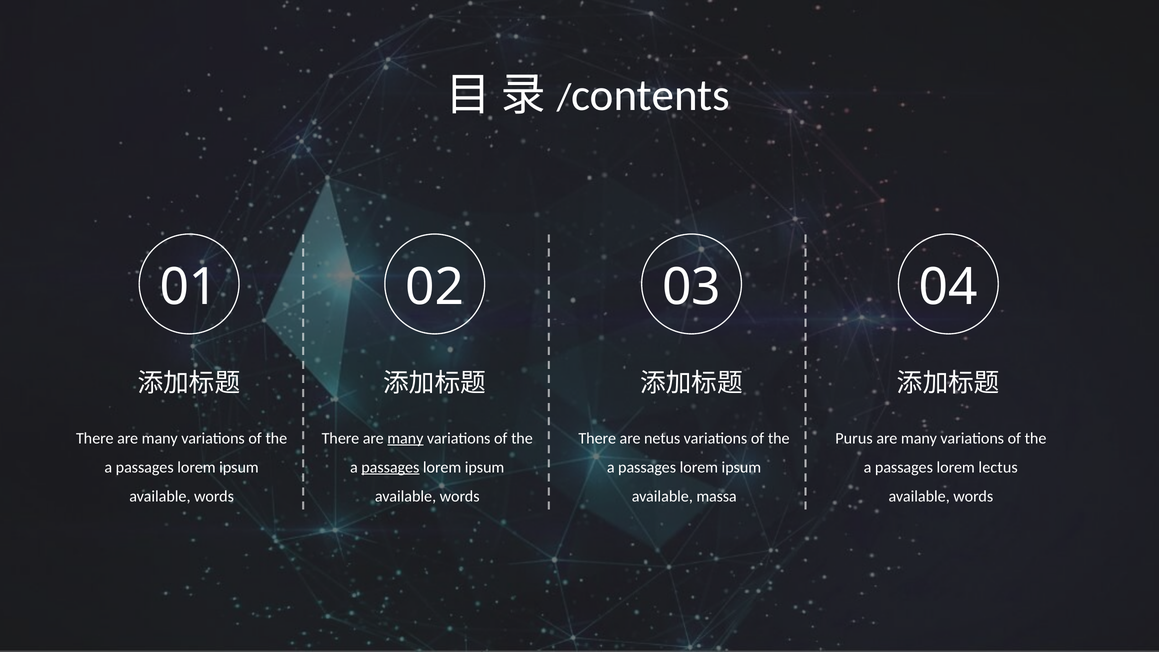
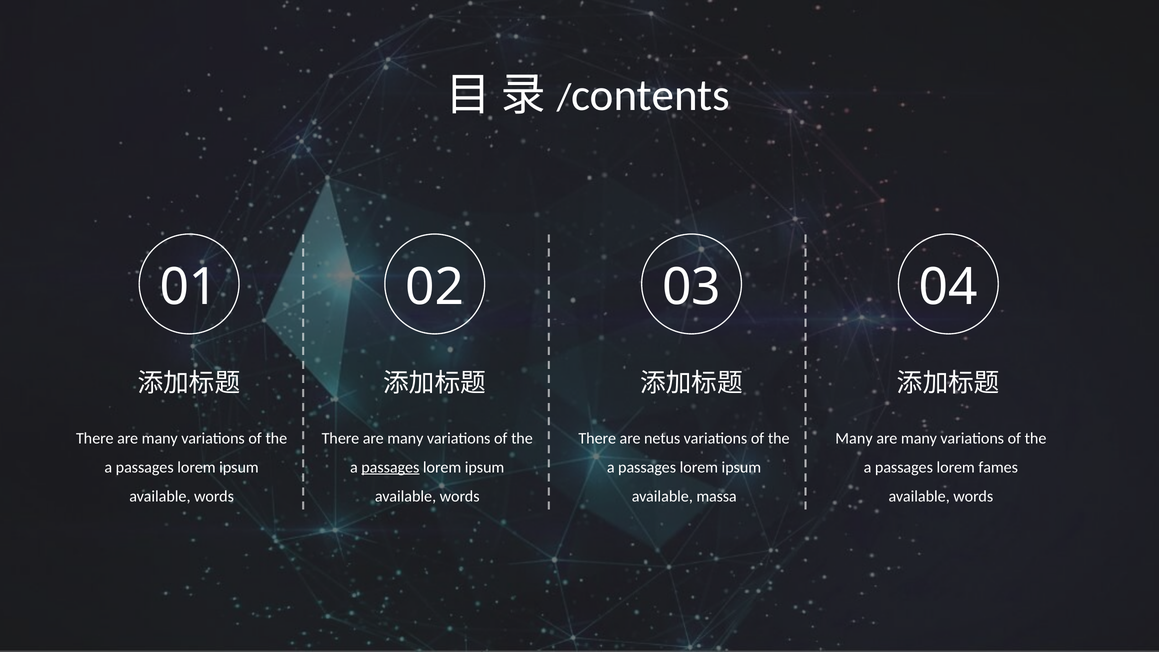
many at (405, 438) underline: present -> none
Purus at (854, 438): Purus -> Many
lectus: lectus -> fames
